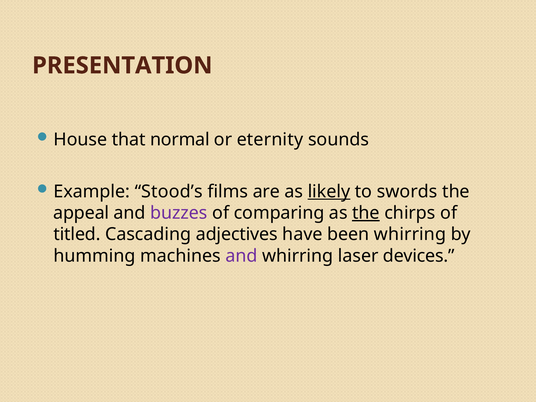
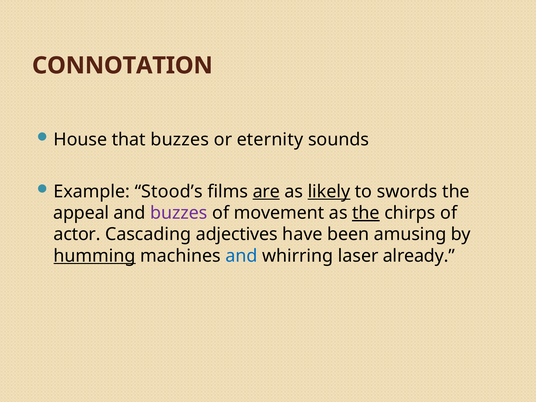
PRESENTATION: PRESENTATION -> CONNOTATION
that normal: normal -> buzzes
are underline: none -> present
comparing: comparing -> movement
titled: titled -> actor
been whirring: whirring -> amusing
humming underline: none -> present
and at (241, 256) colour: purple -> blue
devices: devices -> already
